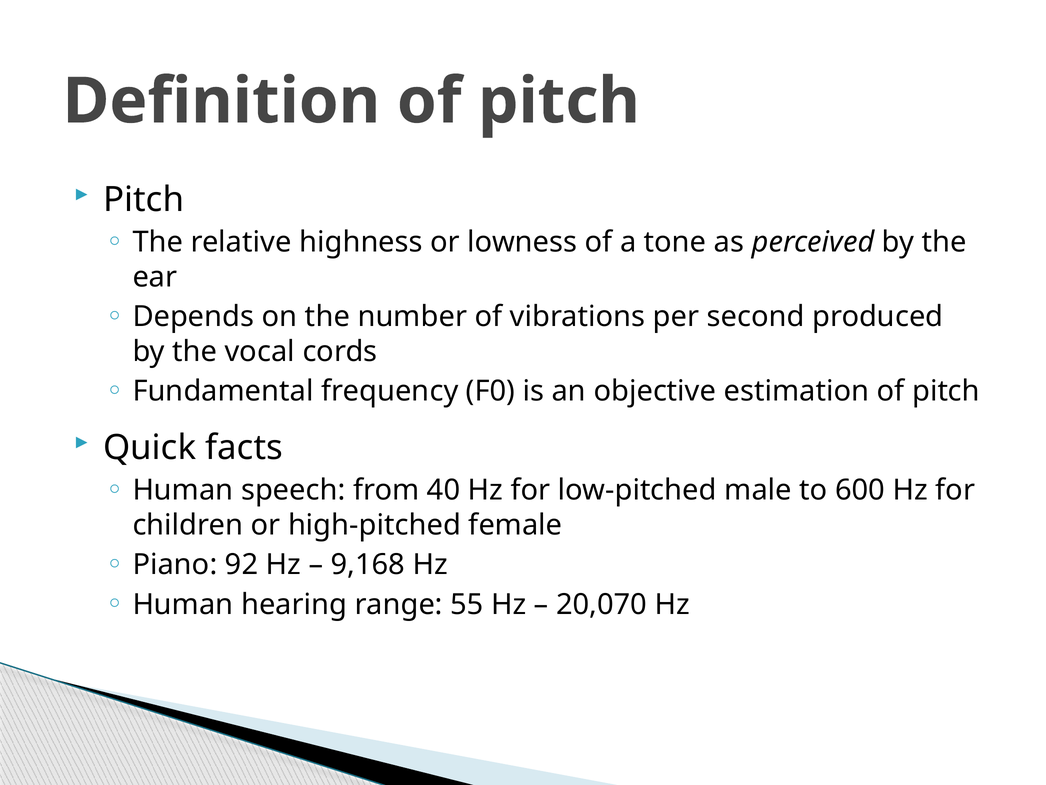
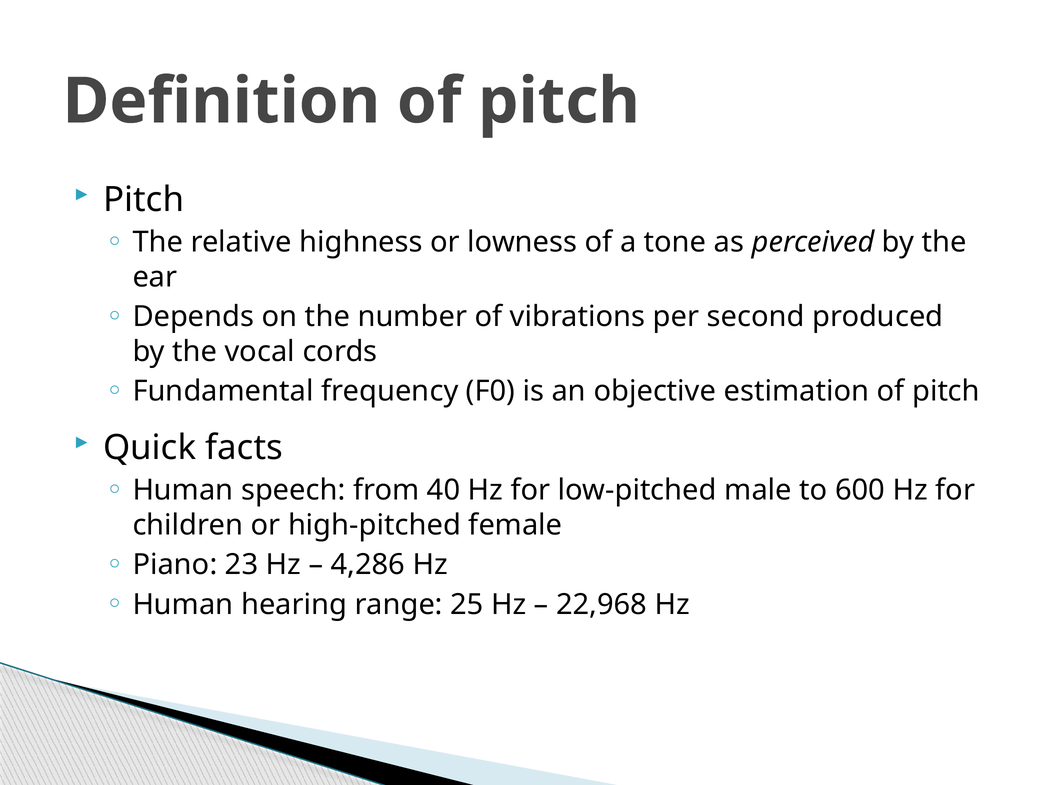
92: 92 -> 23
9,168: 9,168 -> 4,286
55: 55 -> 25
20,070: 20,070 -> 22,968
